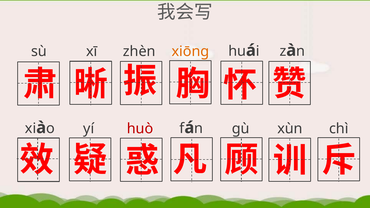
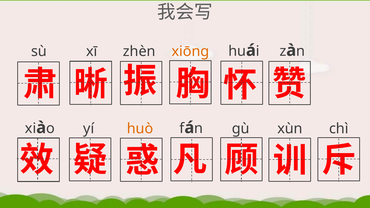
huò colour: red -> orange
